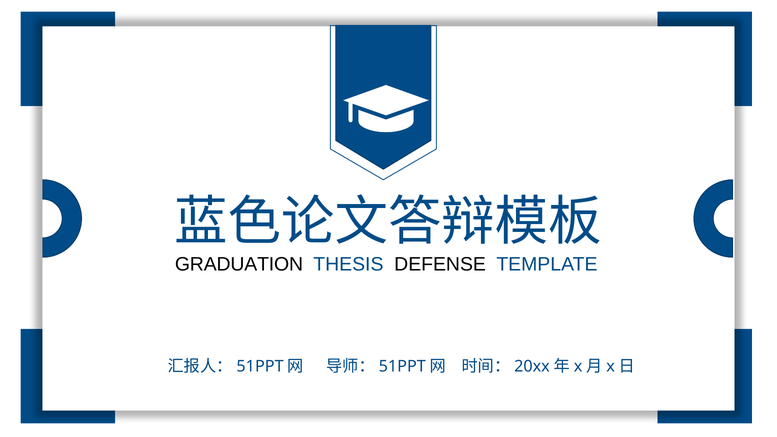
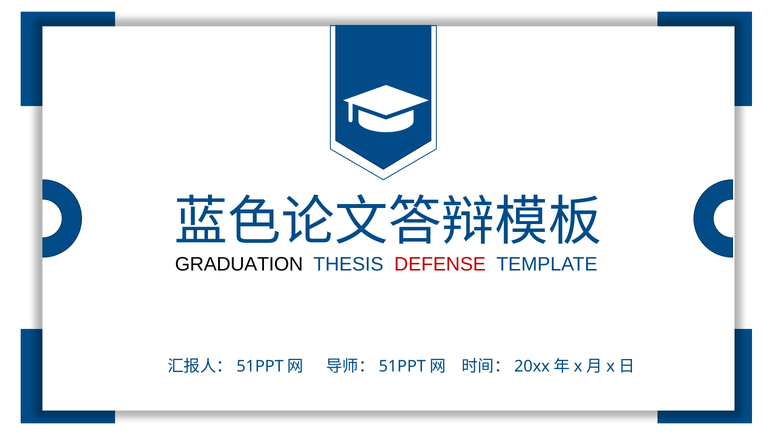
DEFENSE colour: black -> red
